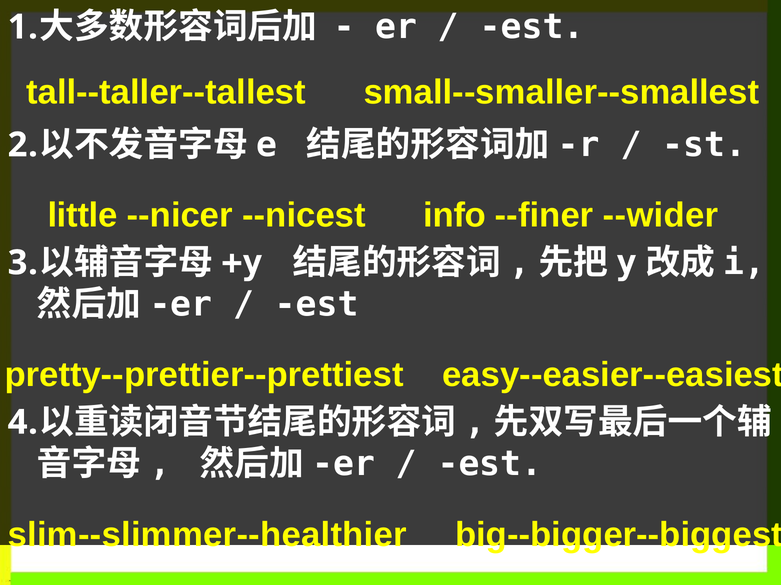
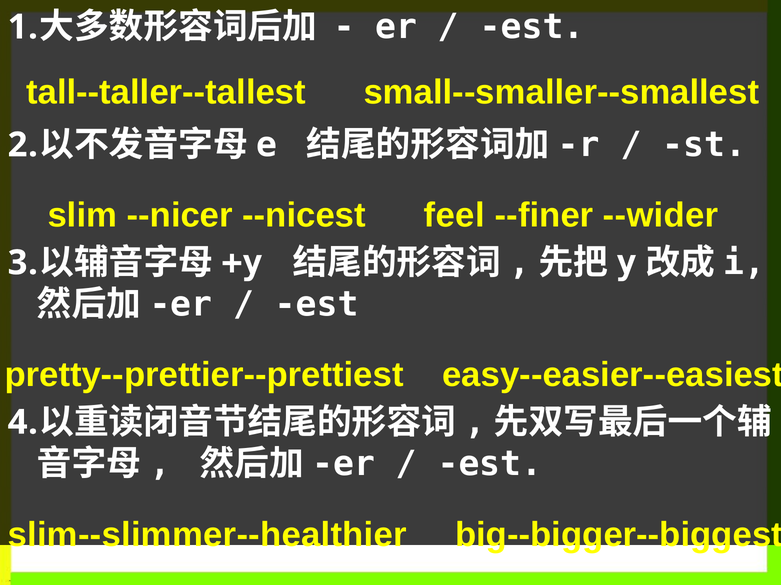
little: little -> slim
info: info -> feel
